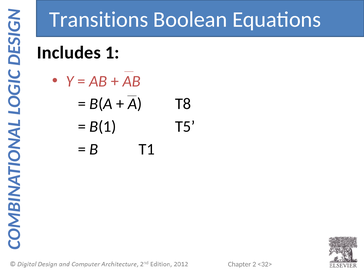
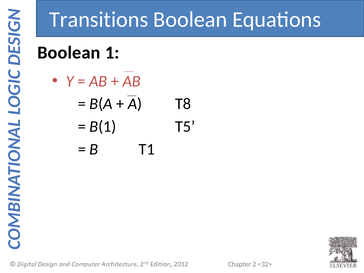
Includes at (69, 53): Includes -> Boolean
